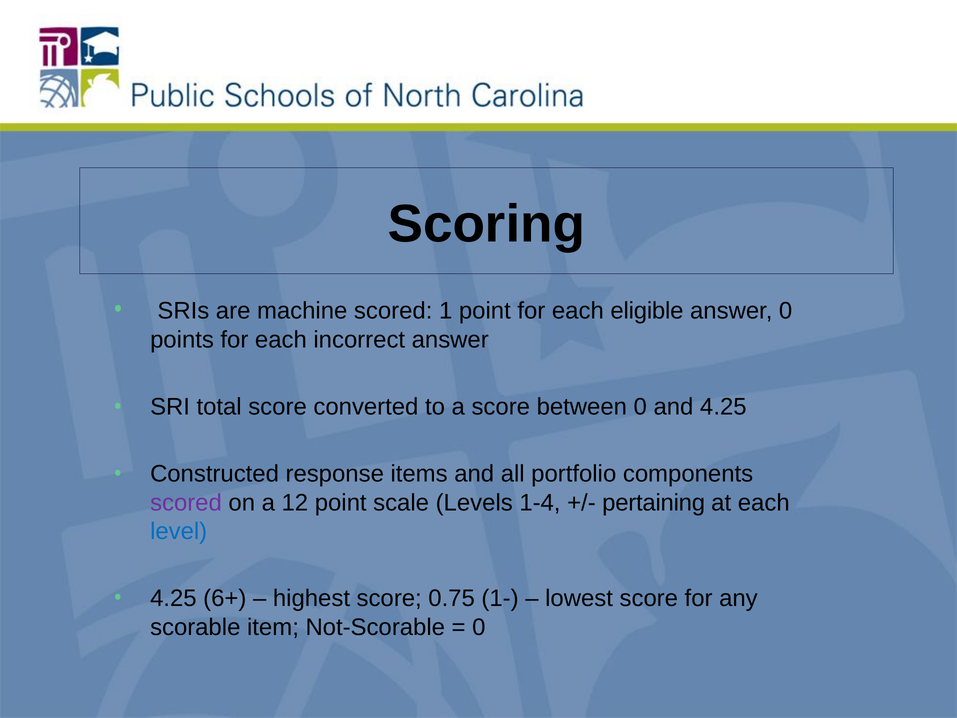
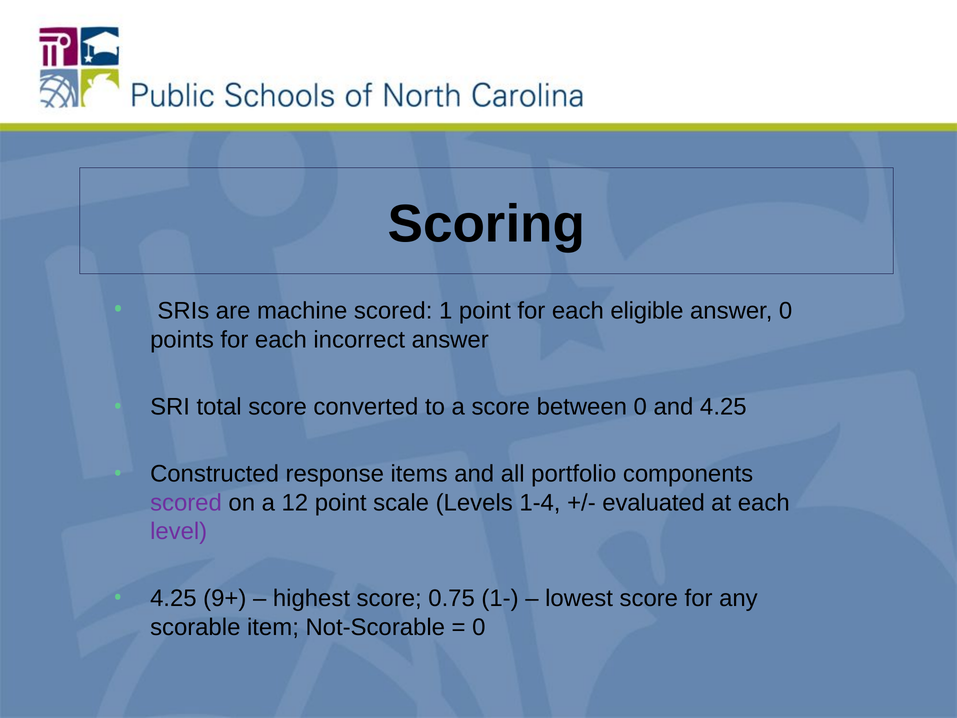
pertaining: pertaining -> evaluated
level colour: blue -> purple
6+: 6+ -> 9+
